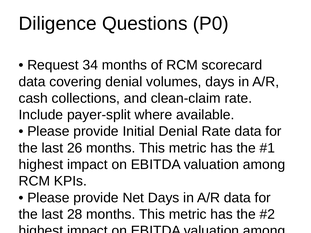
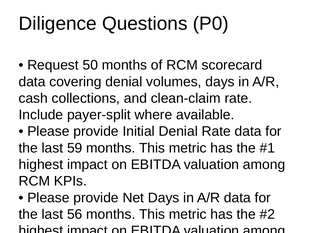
34: 34 -> 50
26: 26 -> 59
28: 28 -> 56
